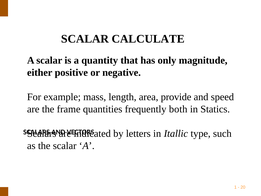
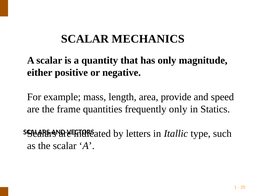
SCALAR CALCULATE: CALCULATE -> MECHANICS
frequently both: both -> only
